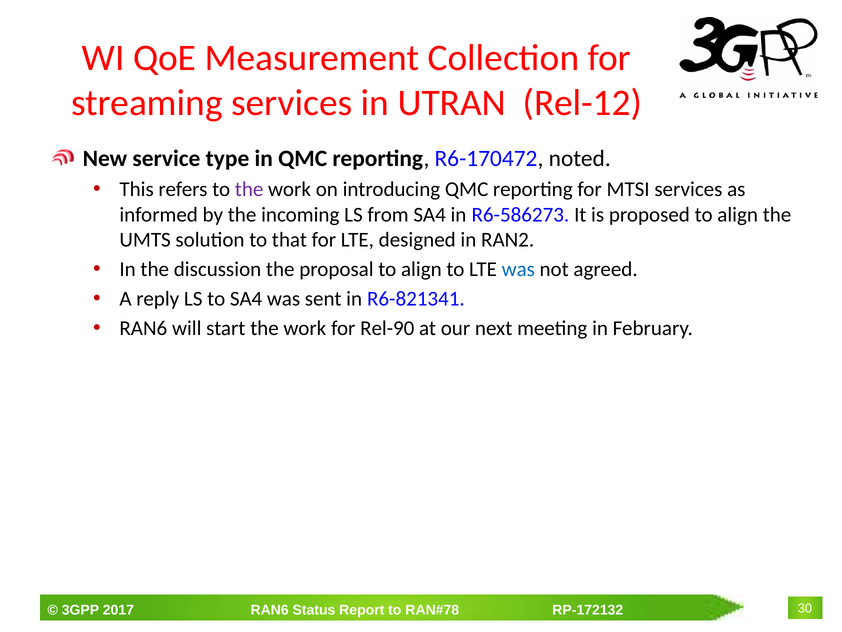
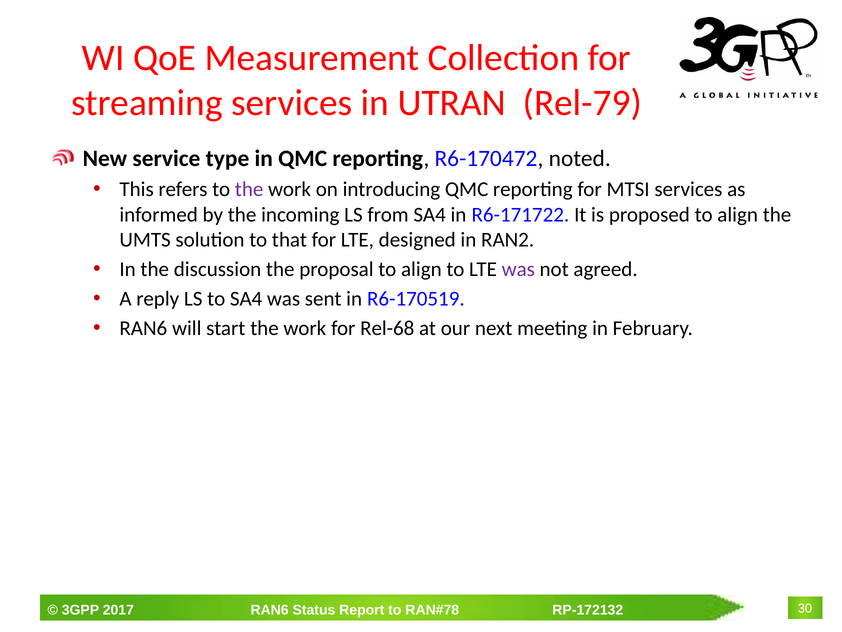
Rel-12: Rel-12 -> Rel-79
R6-586273: R6-586273 -> R6-171722
was at (518, 269) colour: blue -> purple
R6-821341: R6-821341 -> R6-170519
Rel-90: Rel-90 -> Rel-68
